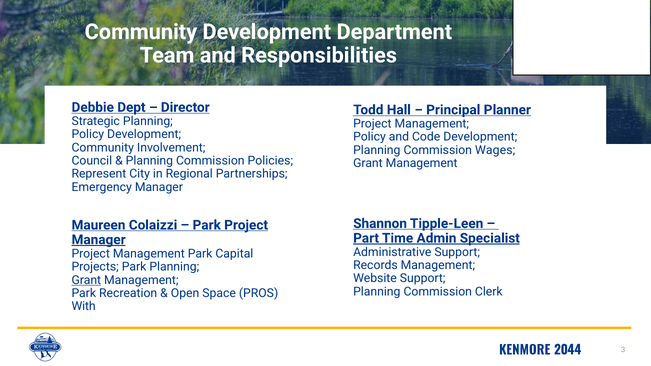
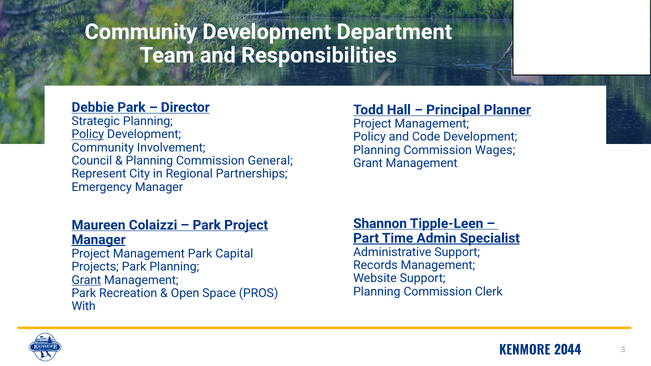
Debbie Dept: Dept -> Park
Policy at (88, 134) underline: none -> present
Policies: Policies -> General
